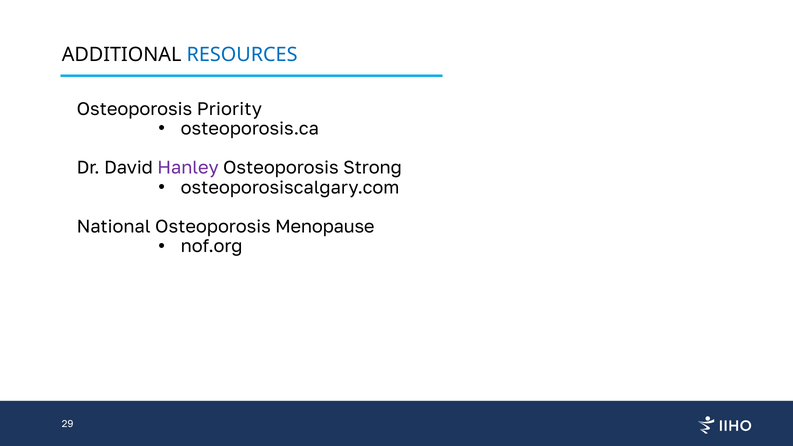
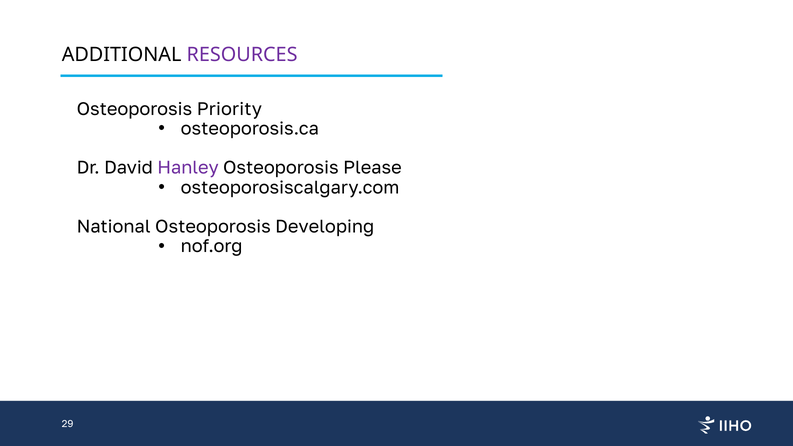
RESOURCES colour: blue -> purple
Strong: Strong -> Please
Menopause: Menopause -> Developing
